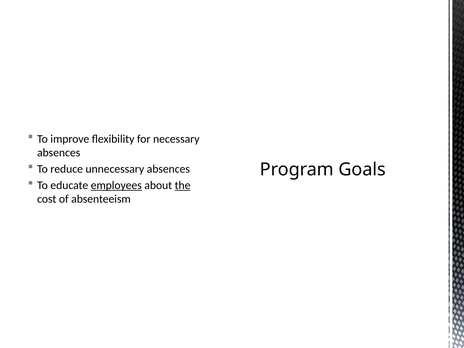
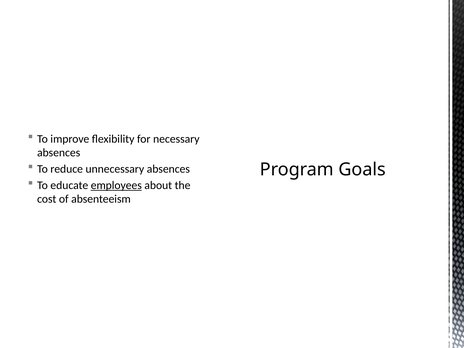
the underline: present -> none
